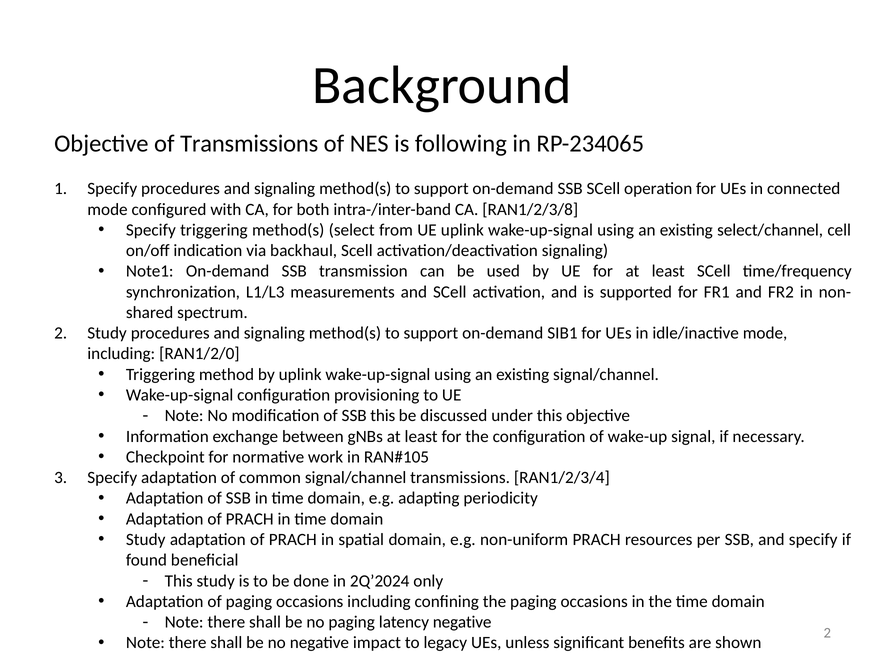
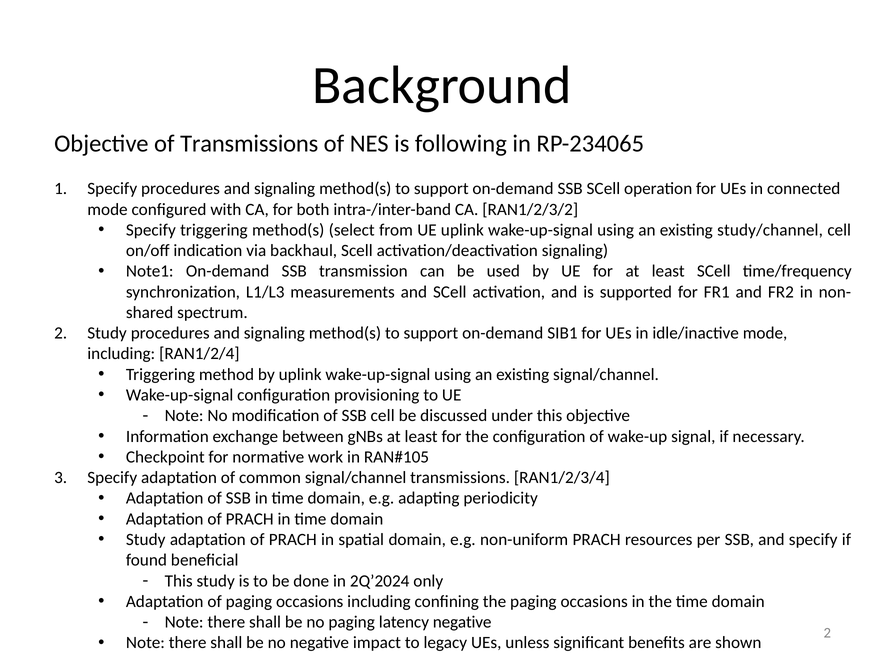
RAN1/2/3/8: RAN1/2/3/8 -> RAN1/2/3/2
select/channel: select/channel -> study/channel
RAN1/2/0: RAN1/2/0 -> RAN1/2/4
SSB this: this -> cell
